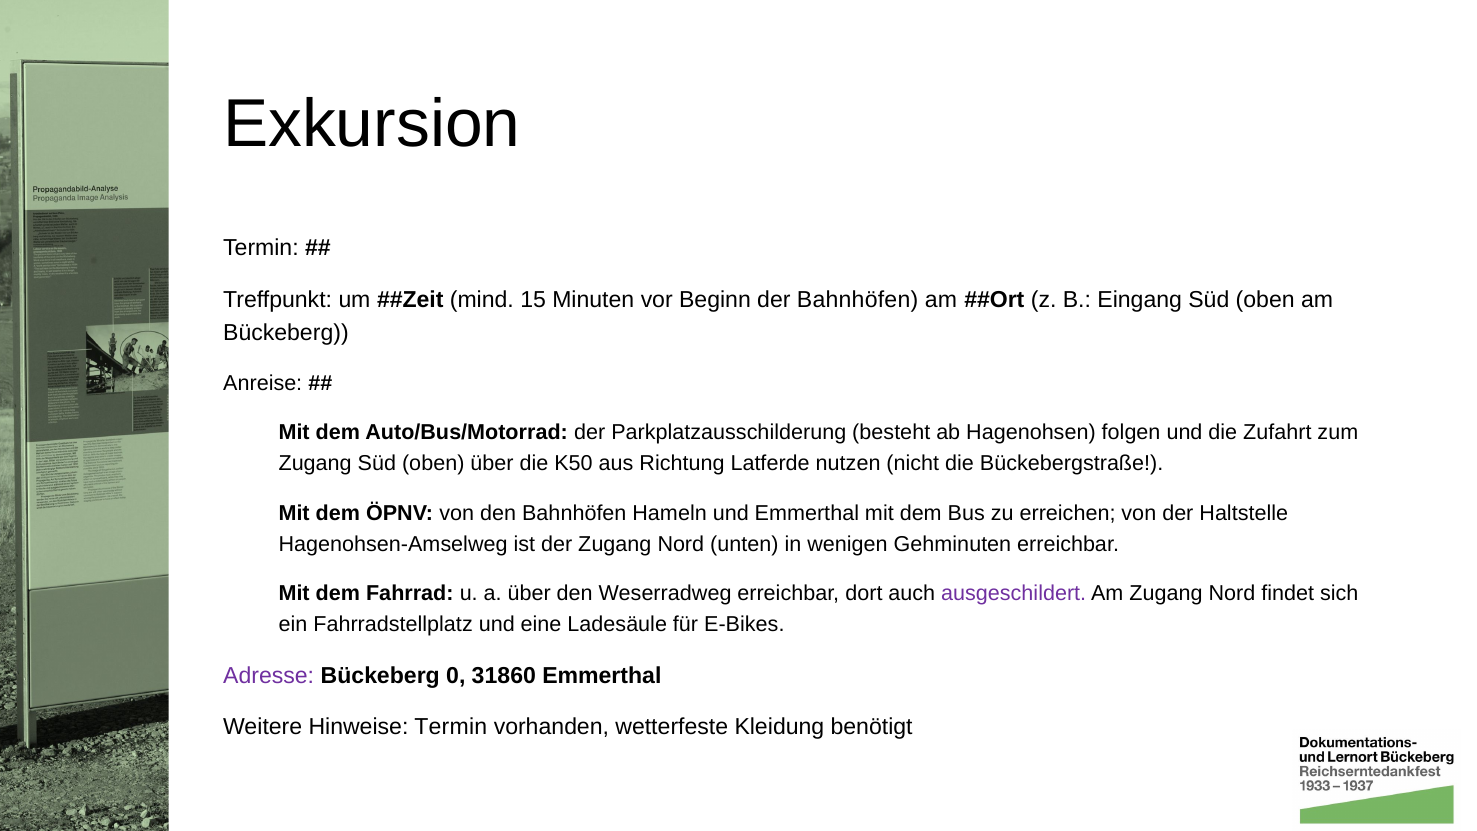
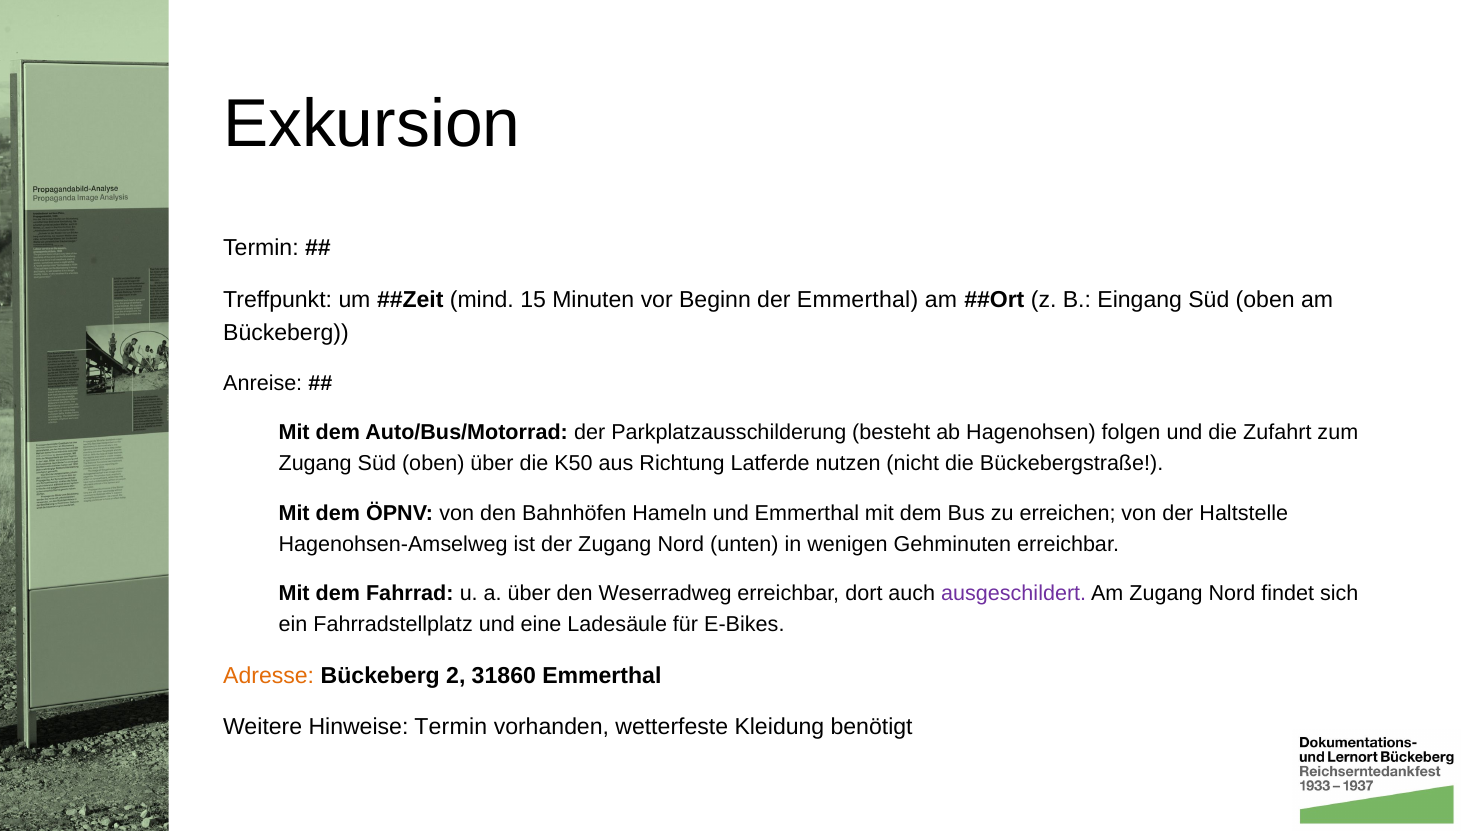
der Bahnhöfen: Bahnhöfen -> Emmerthal
Adresse colour: purple -> orange
0: 0 -> 2
